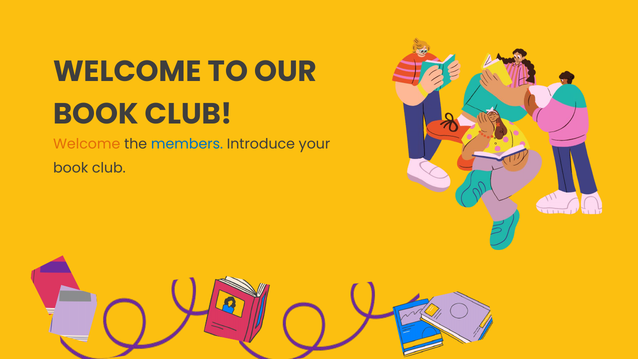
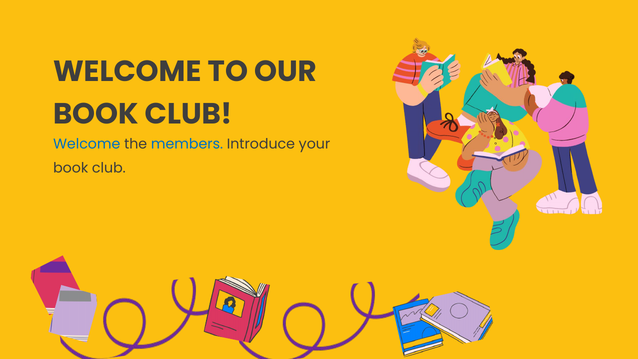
Welcome at (87, 144) colour: orange -> blue
